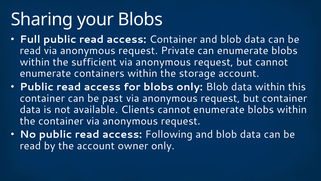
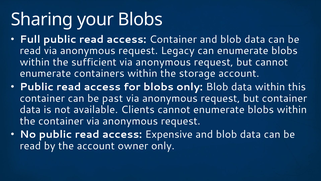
Private: Private -> Legacy
Following: Following -> Expensive
